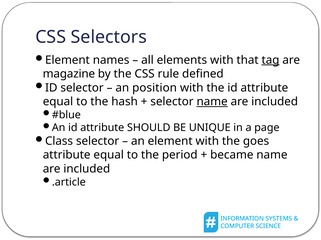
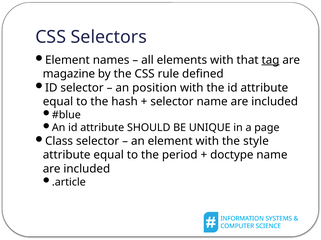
name at (212, 102) underline: present -> none
goes: goes -> style
became: became -> doctype
